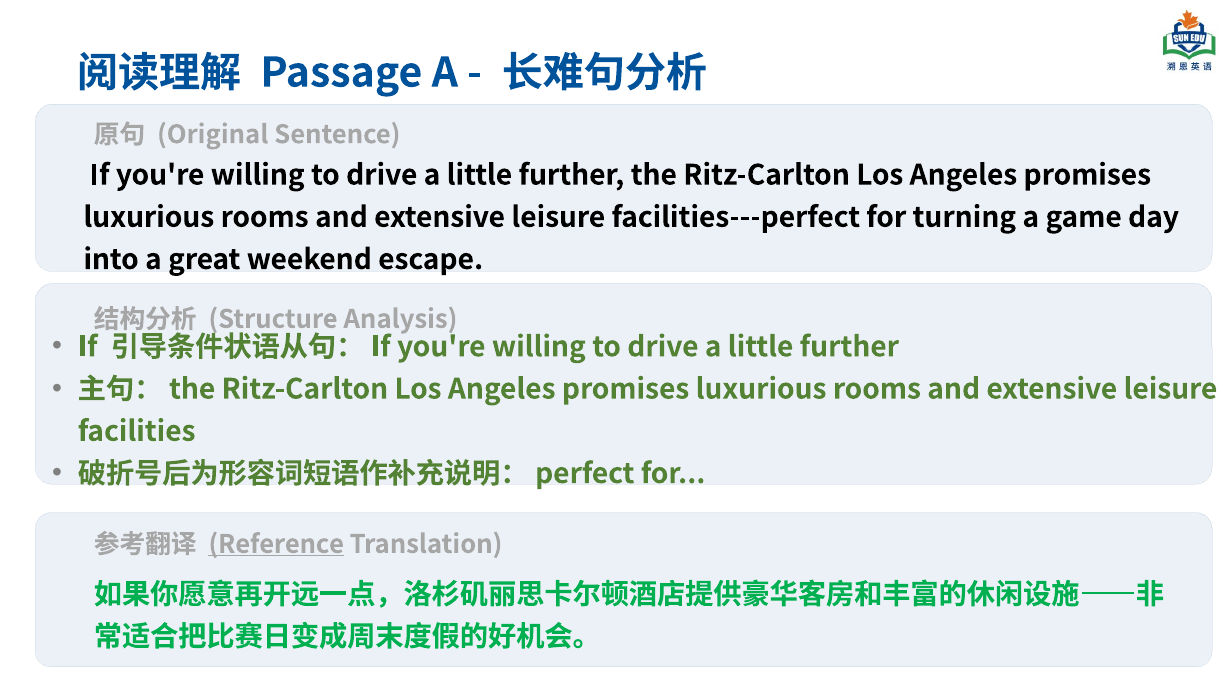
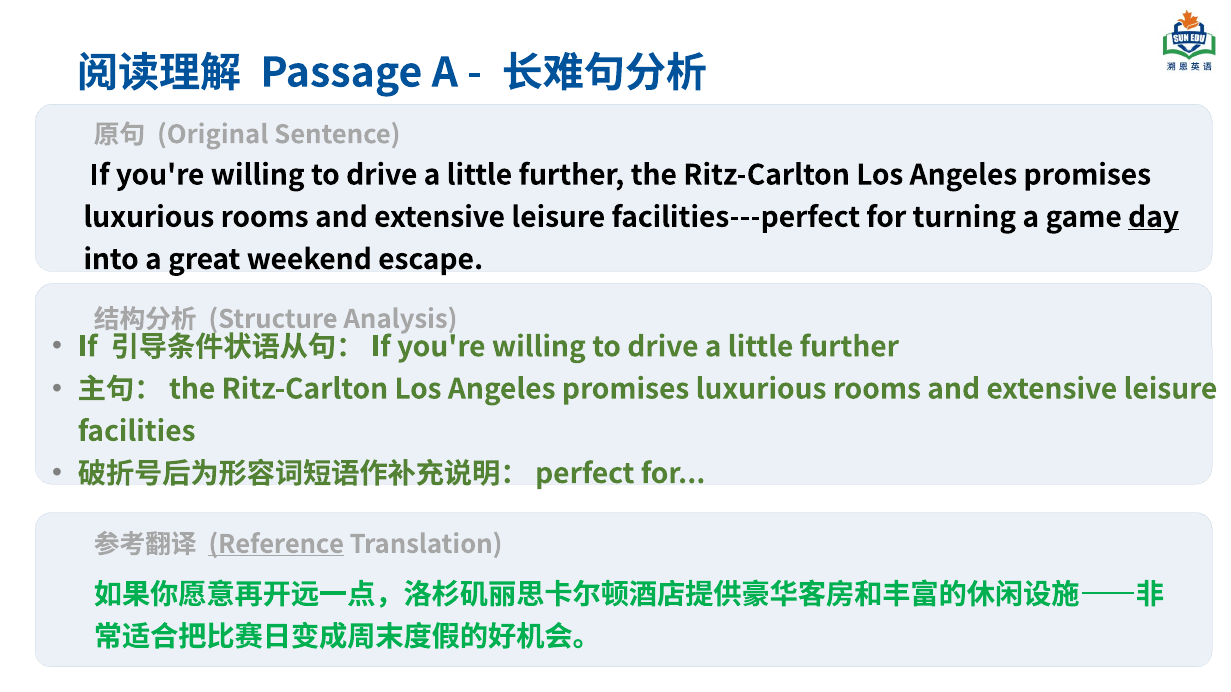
day underline: none -> present
